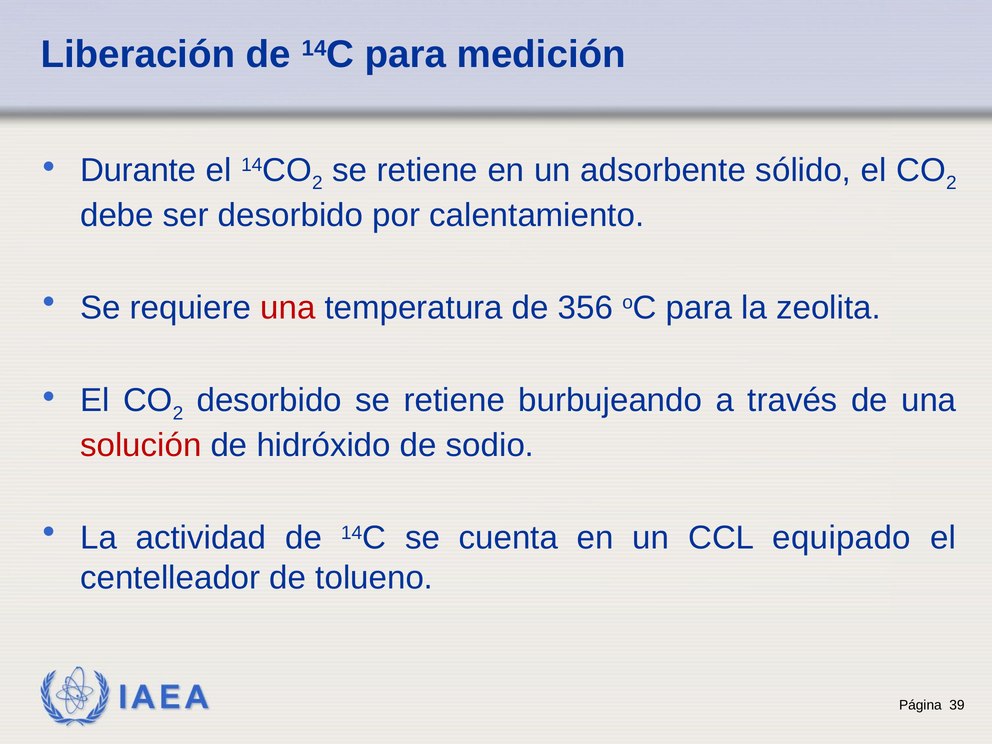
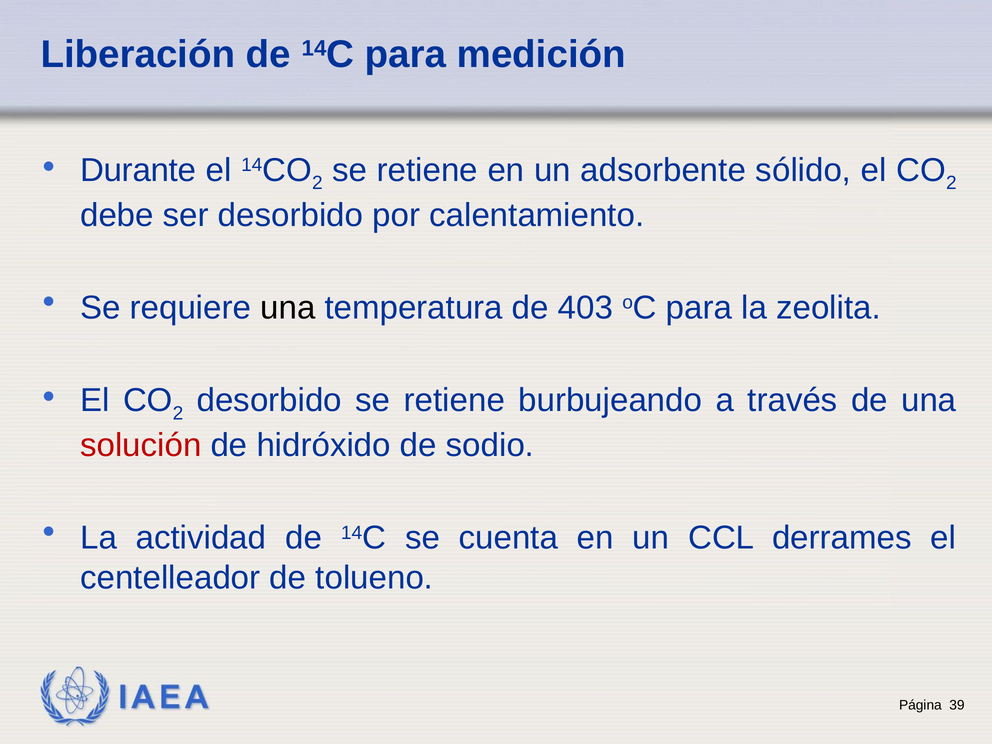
una at (288, 308) colour: red -> black
356: 356 -> 403
equipado: equipado -> derrames
